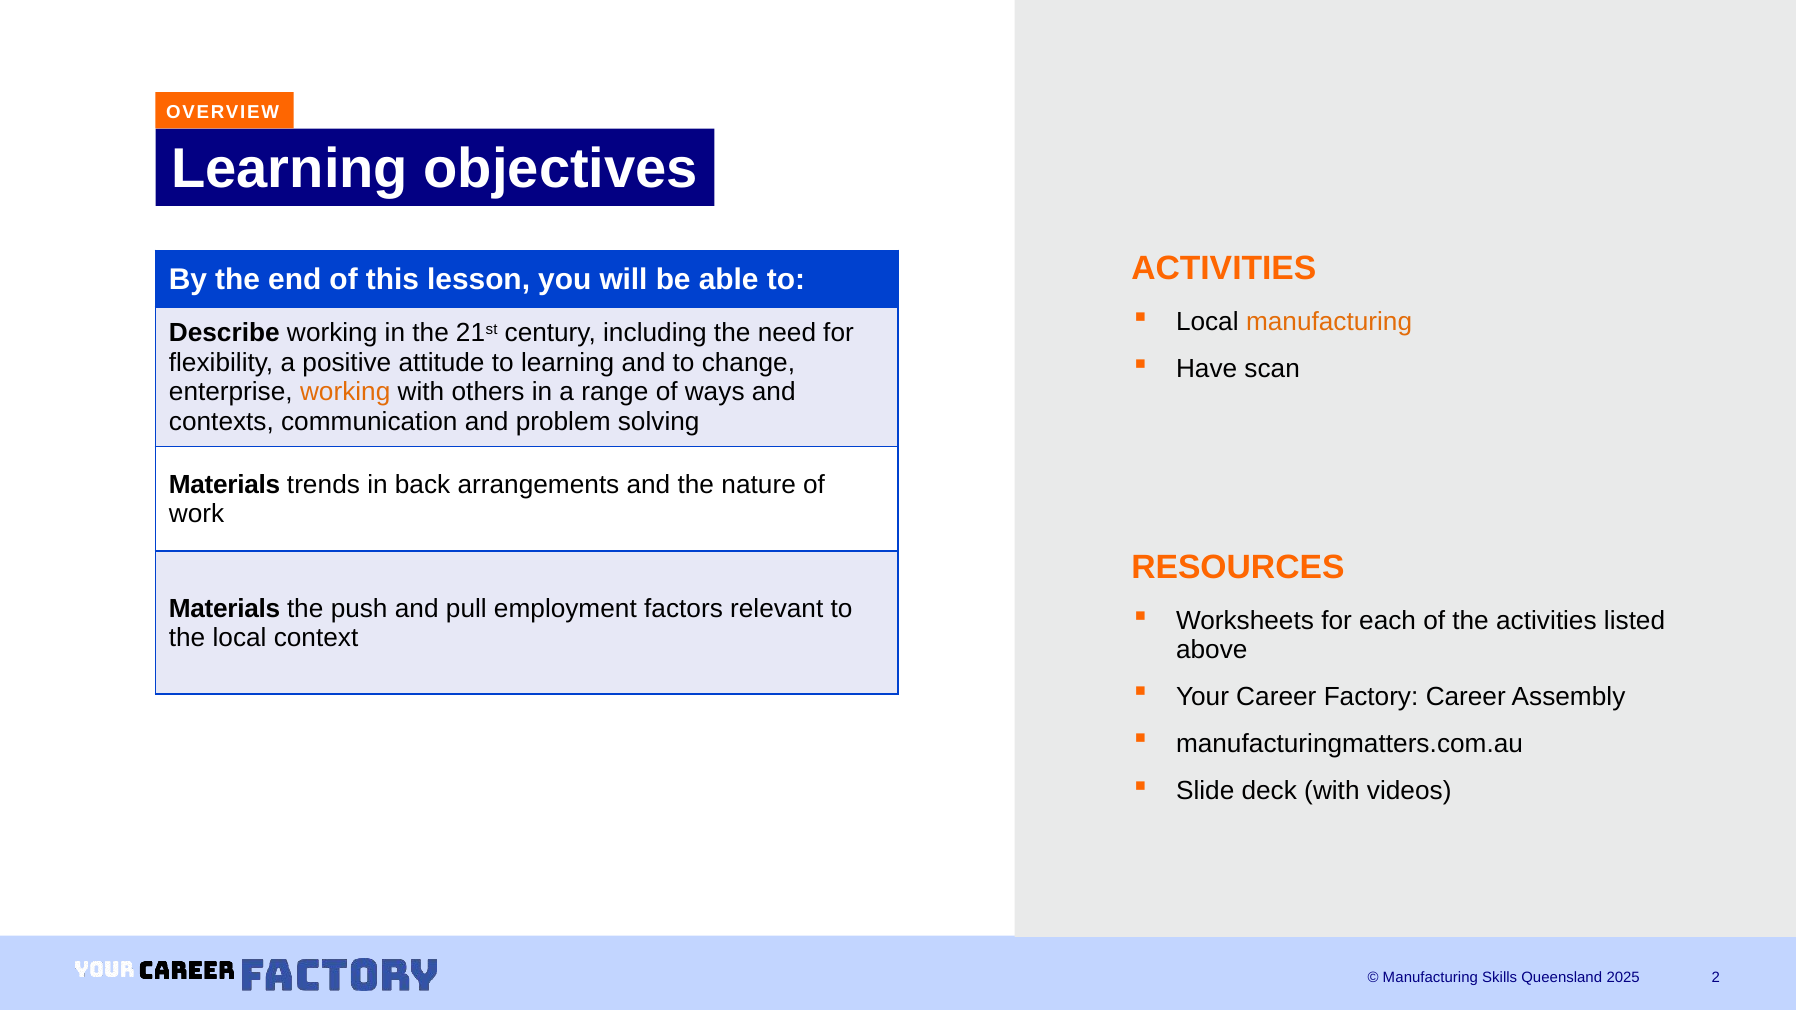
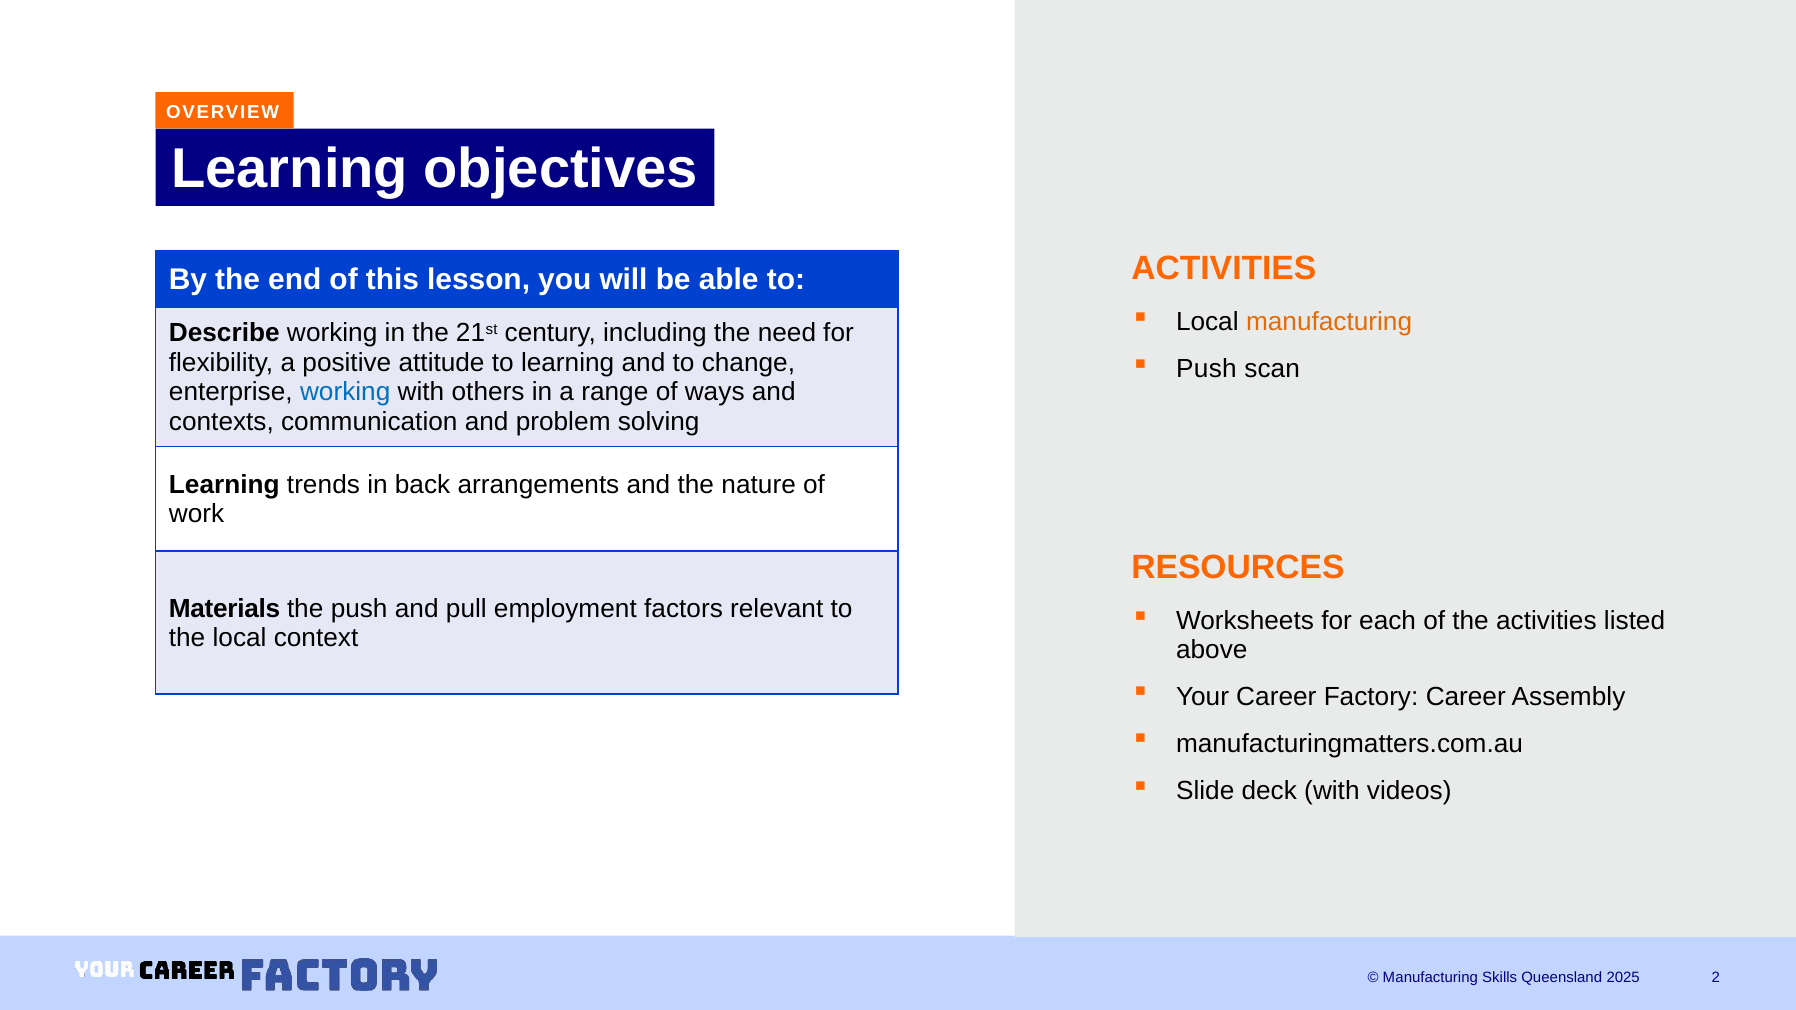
Have at (1207, 369): Have -> Push
working at (345, 392) colour: orange -> blue
Materials at (224, 485): Materials -> Learning
